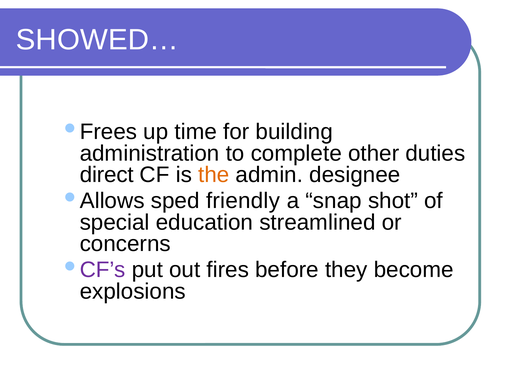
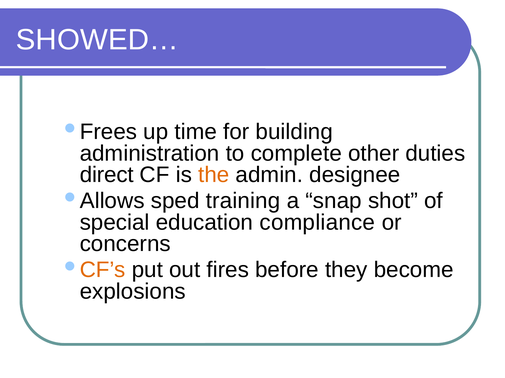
friendly: friendly -> training
streamlined: streamlined -> compliance
CF’s colour: purple -> orange
